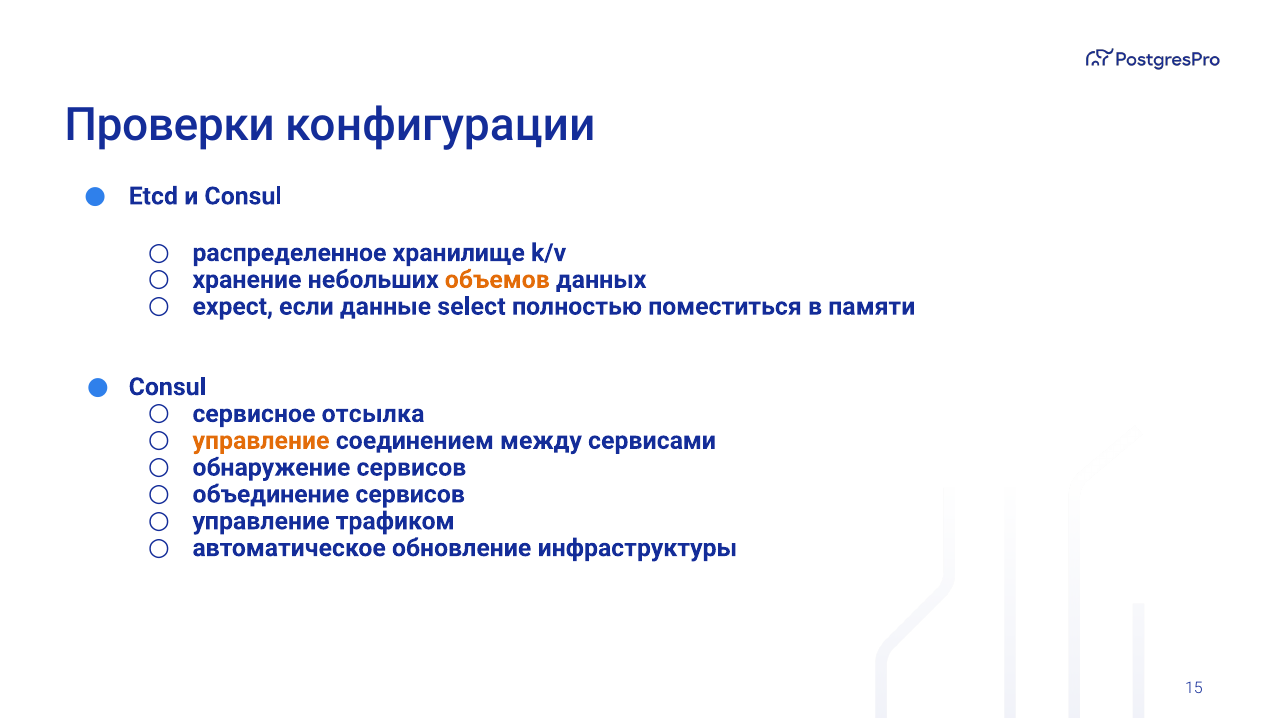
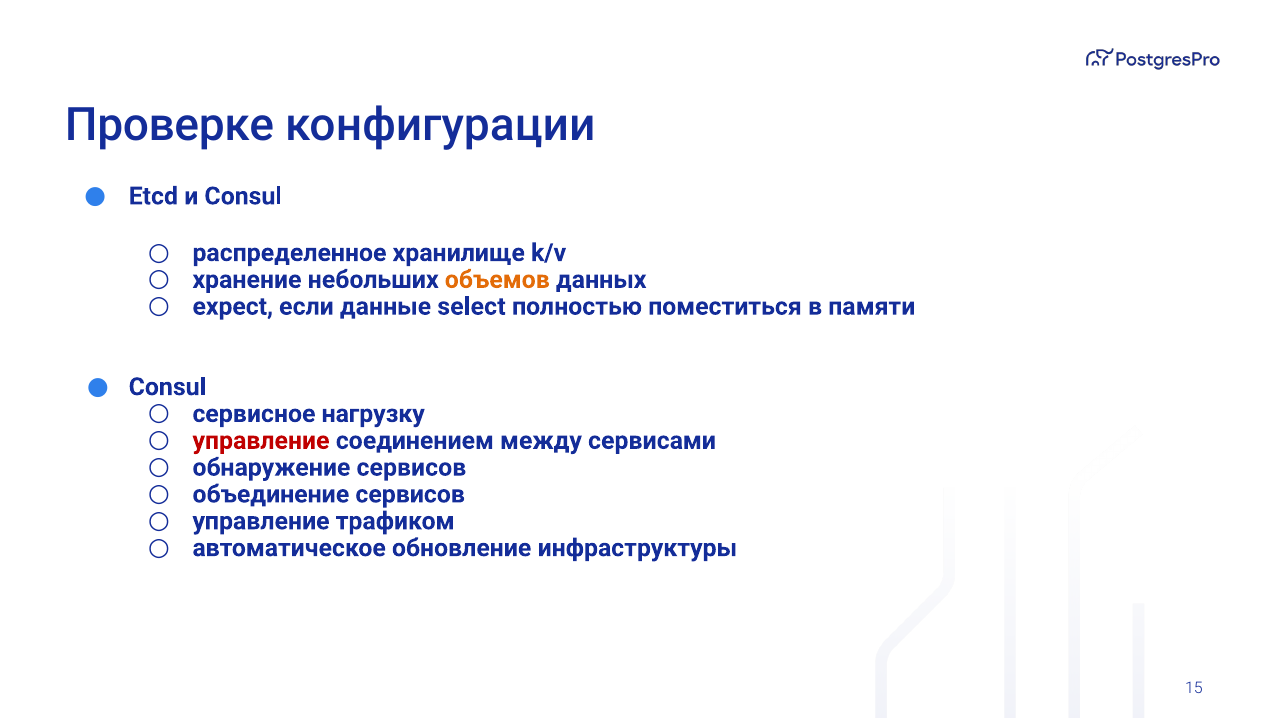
Проверки: Проверки -> Проверке
отсылка: отсылка -> нагрузку
управление at (261, 440) colour: orange -> red
